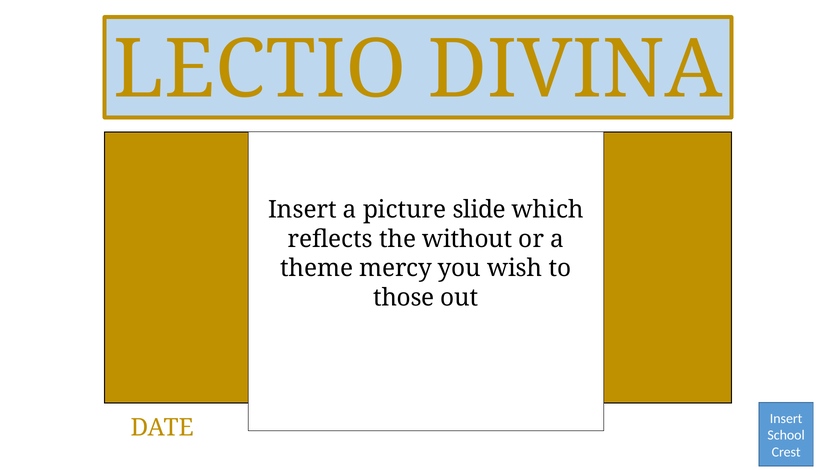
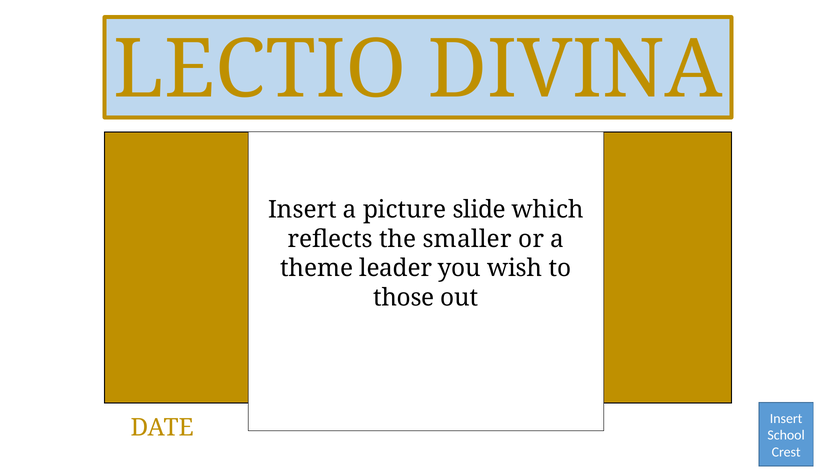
without: without -> smaller
mercy: mercy -> leader
